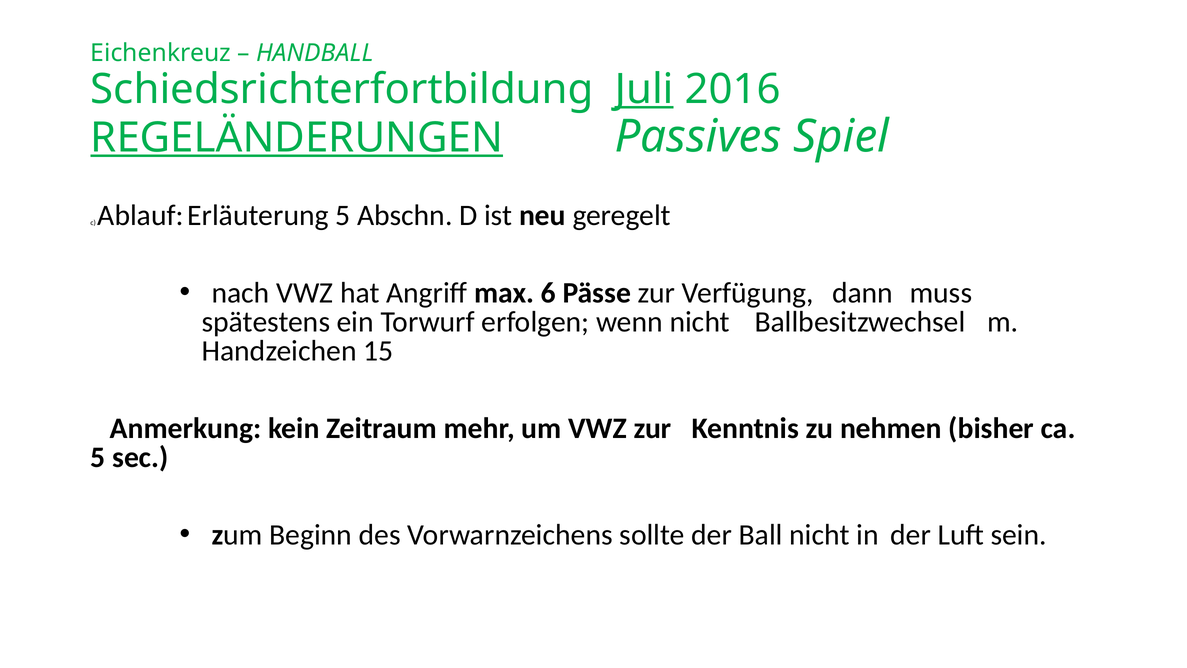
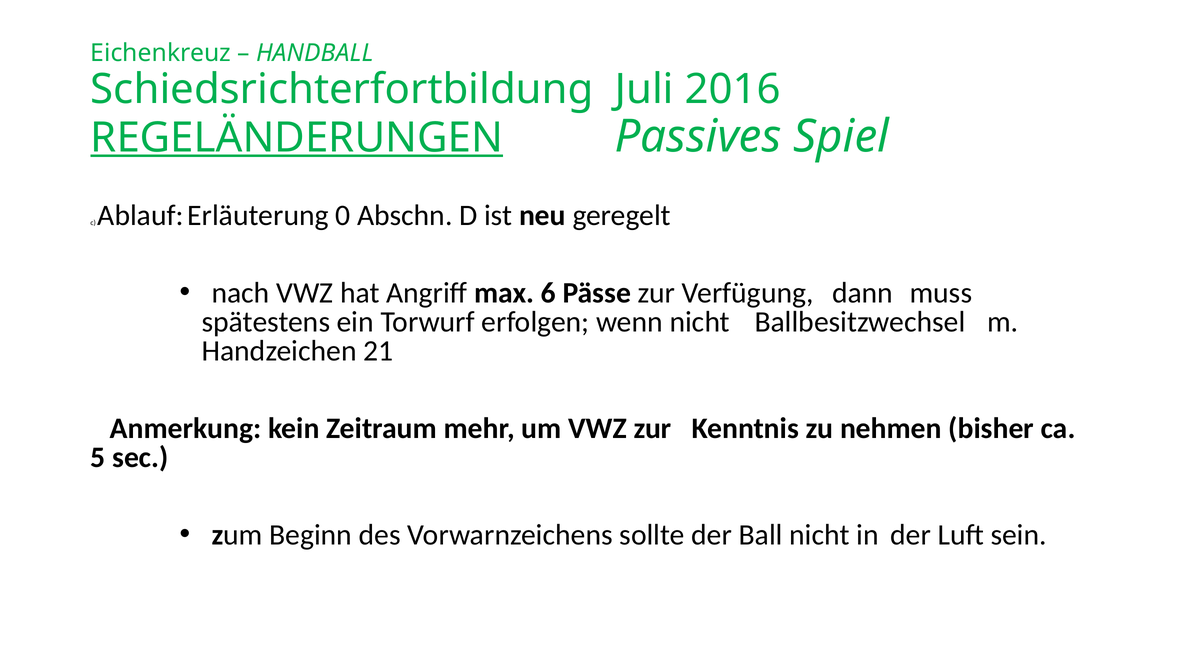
Juli underline: present -> none
5 at (343, 215): 5 -> 0
15: 15 -> 21
